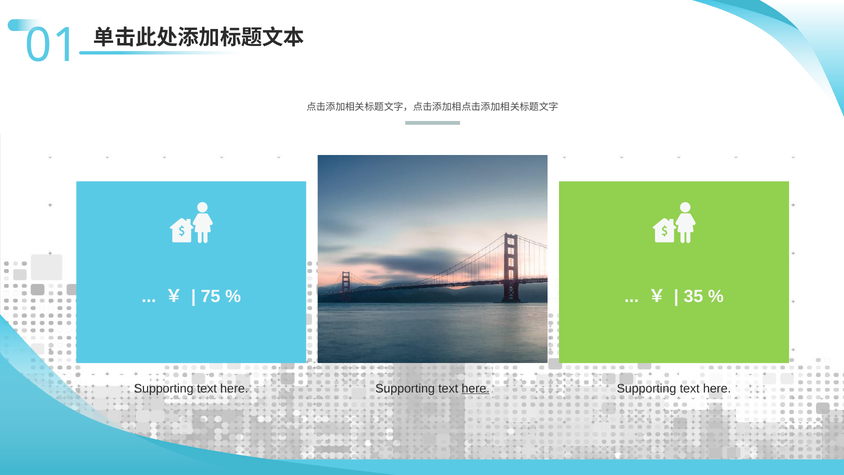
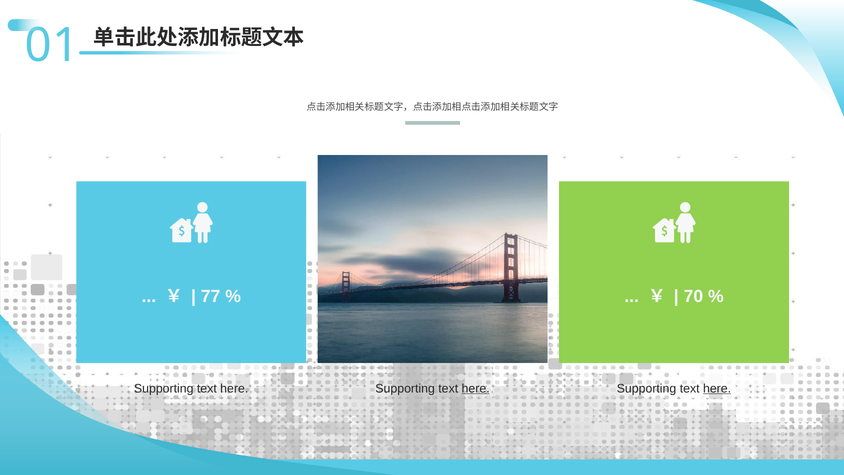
75: 75 -> 77
35: 35 -> 70
here at (717, 388) underline: none -> present
